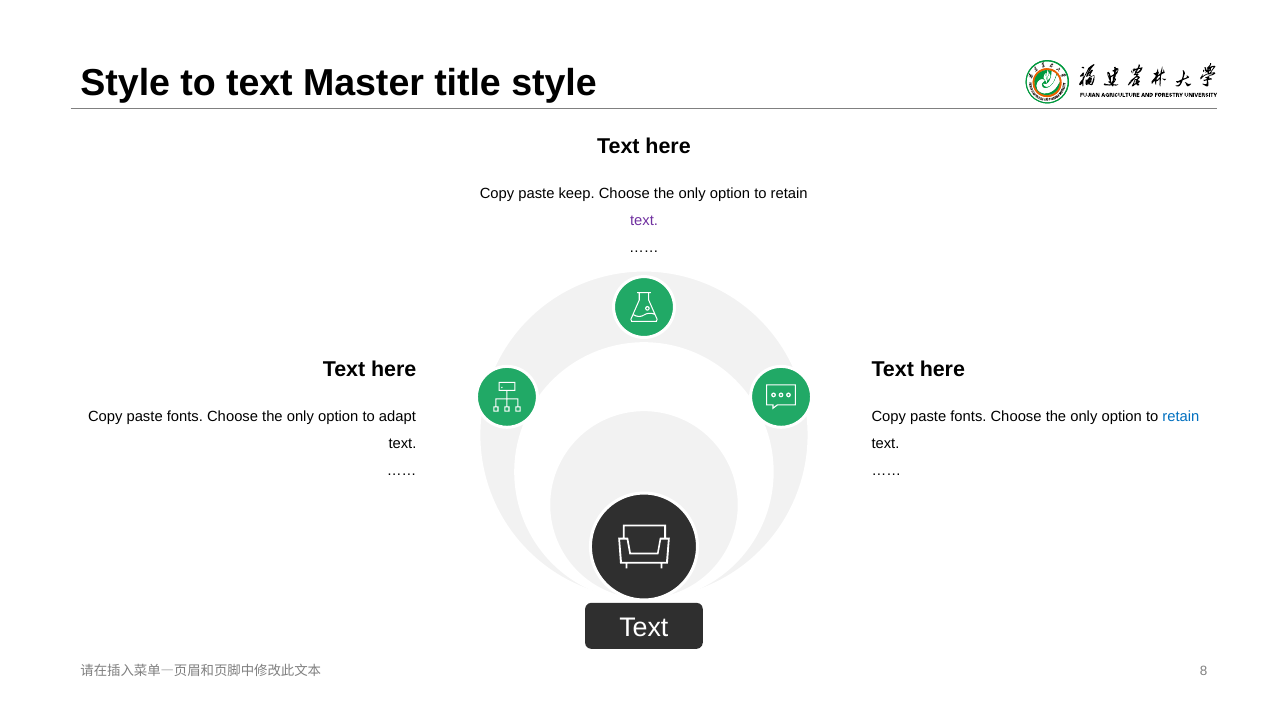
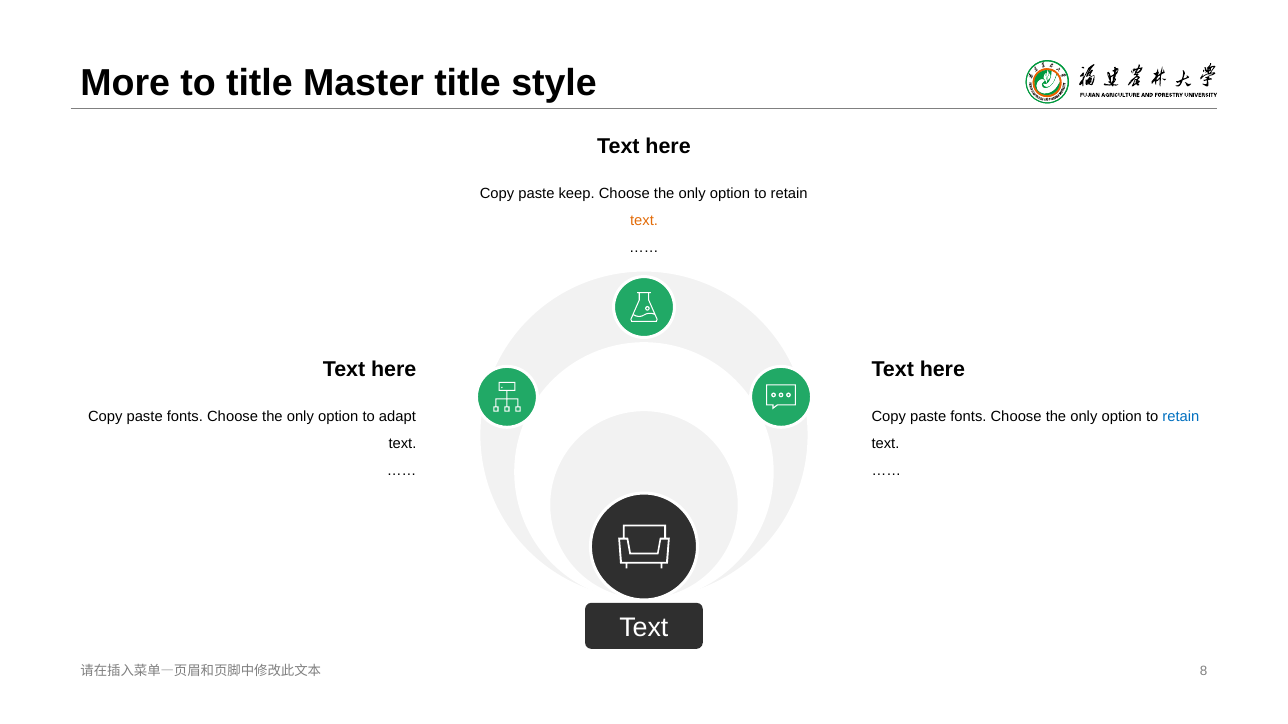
Style at (125, 83): Style -> More
to text: text -> title
text at (644, 221) colour: purple -> orange
